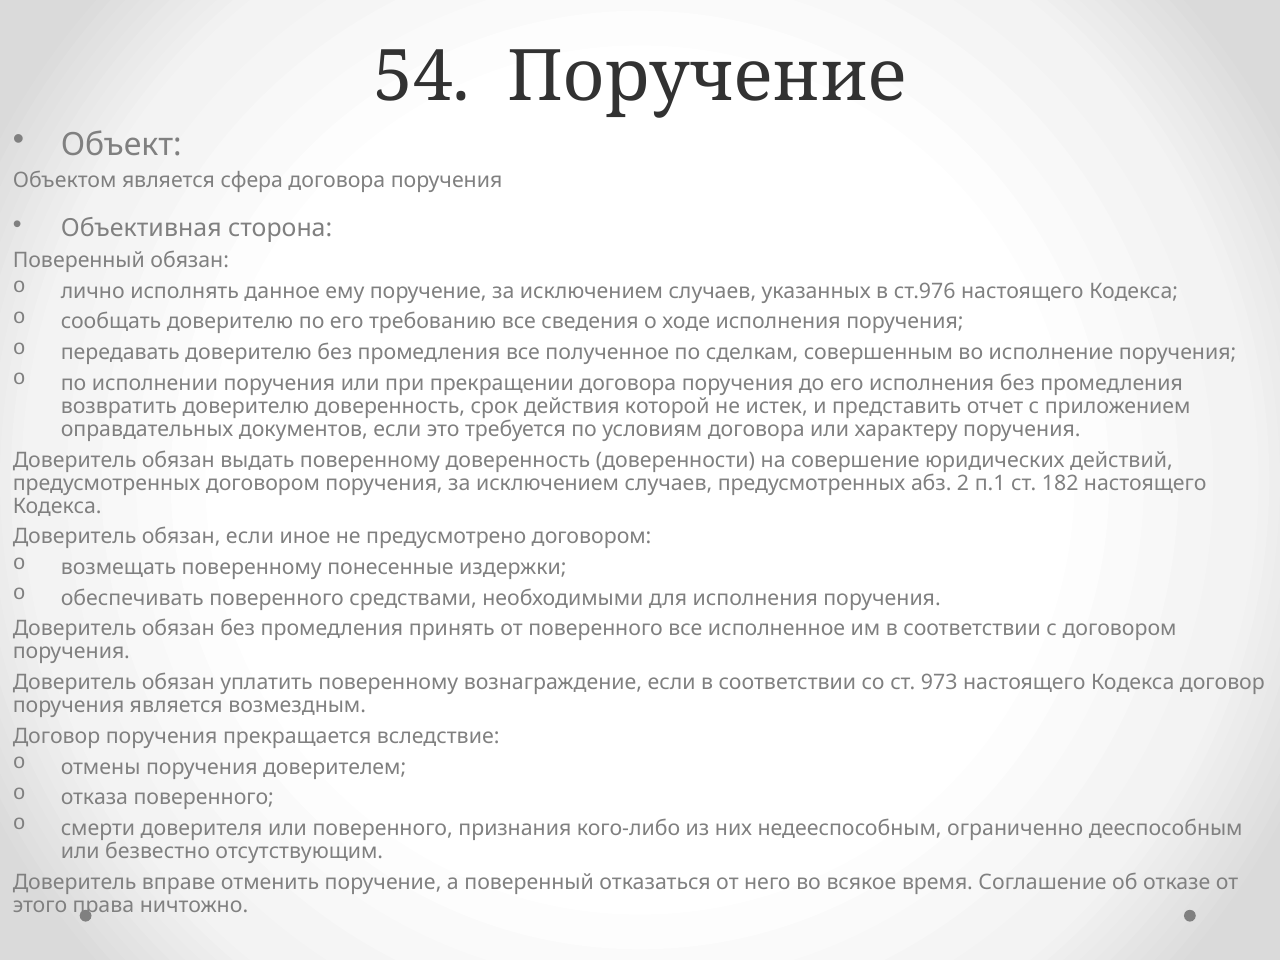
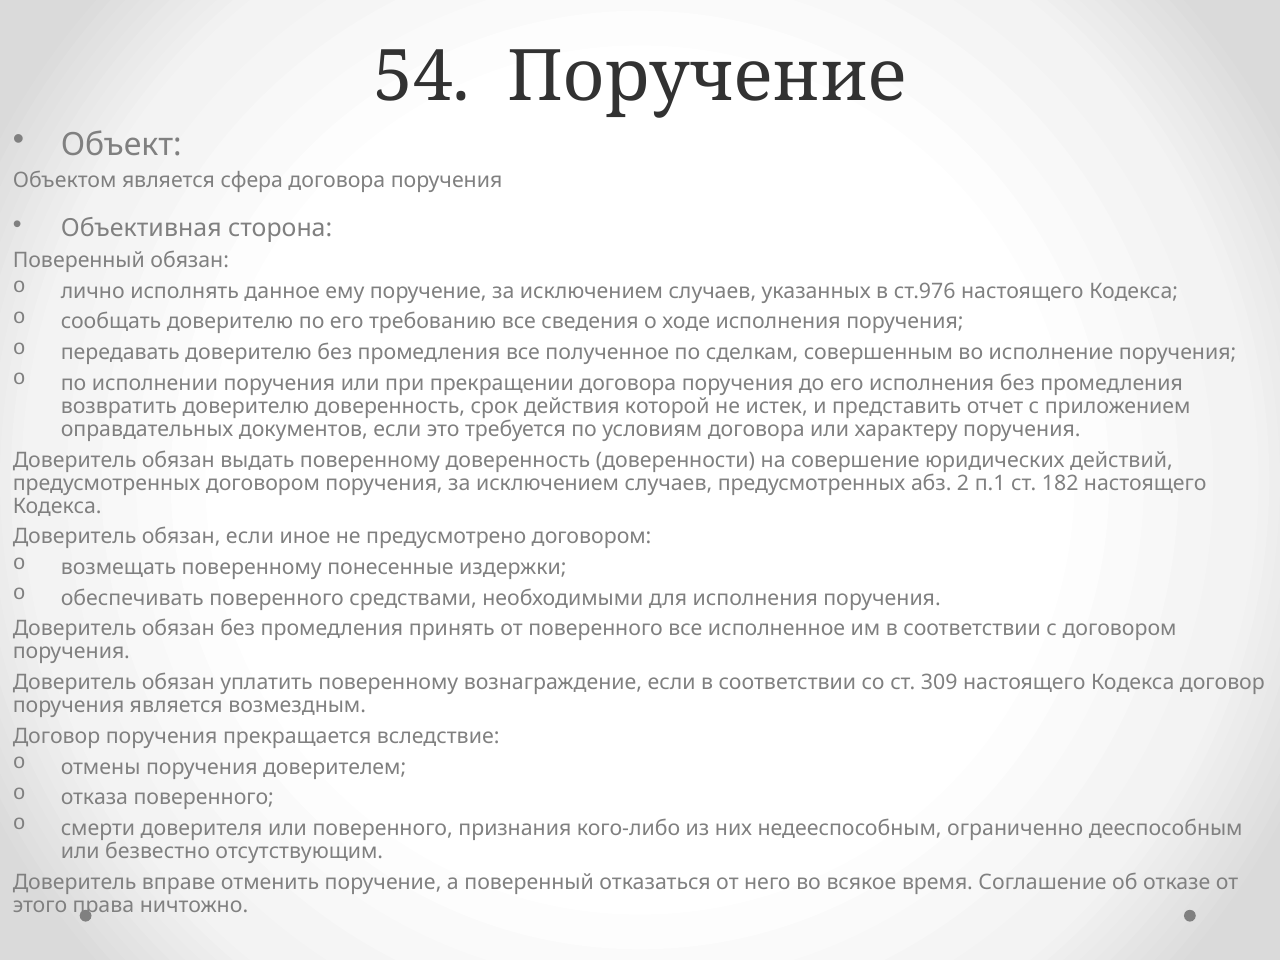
973: 973 -> 309
